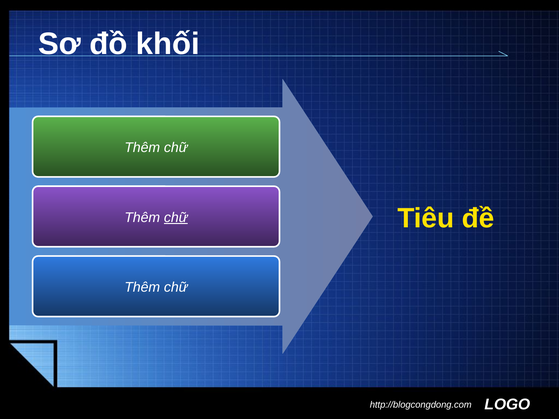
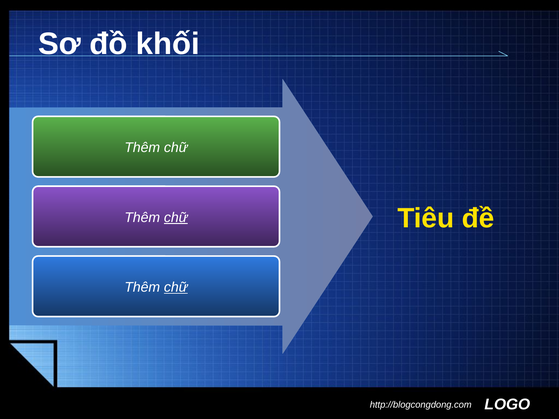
chữ at (176, 287) underline: none -> present
